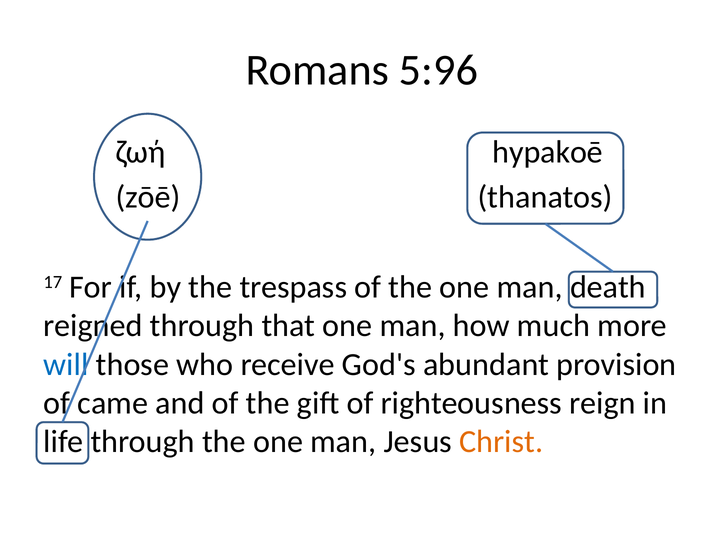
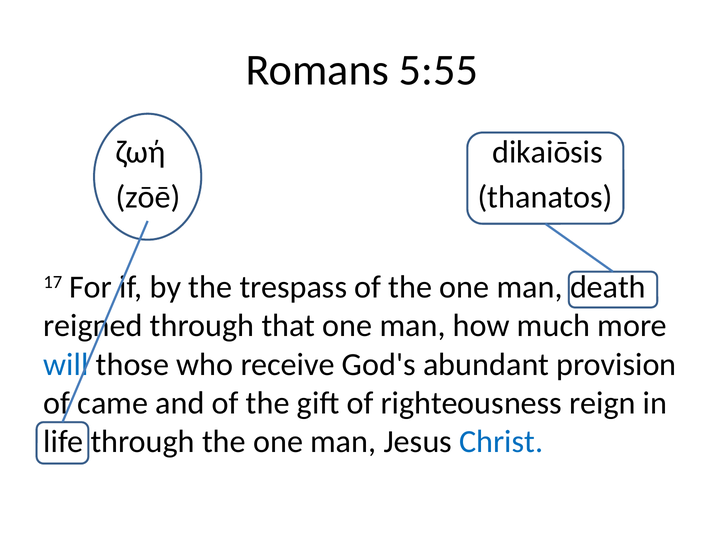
5:96: 5:96 -> 5:55
hypakoē: hypakoē -> dikaiōsis
Christ colour: orange -> blue
